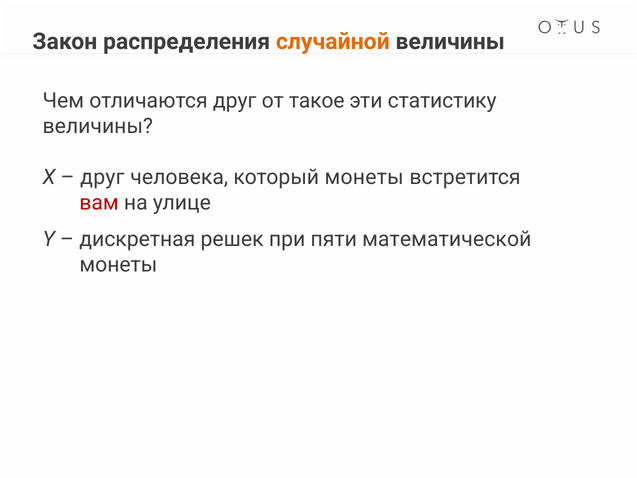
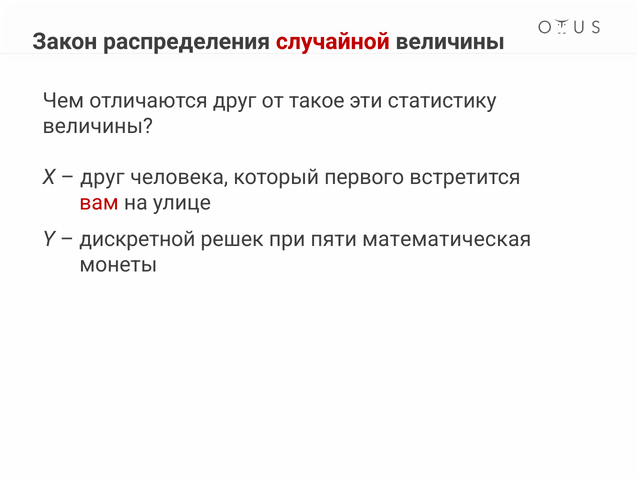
случайной colour: orange -> red
который монеты: монеты -> первого
дискретная: дискретная -> дискретной
математической: математической -> математическая
